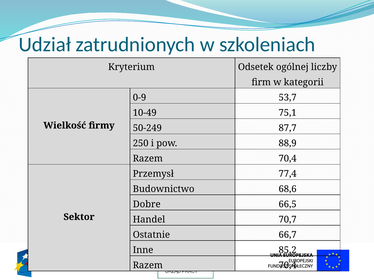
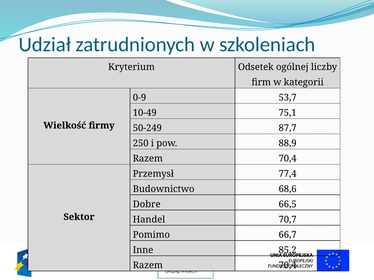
Ostatnie: Ostatnie -> Pomimo
